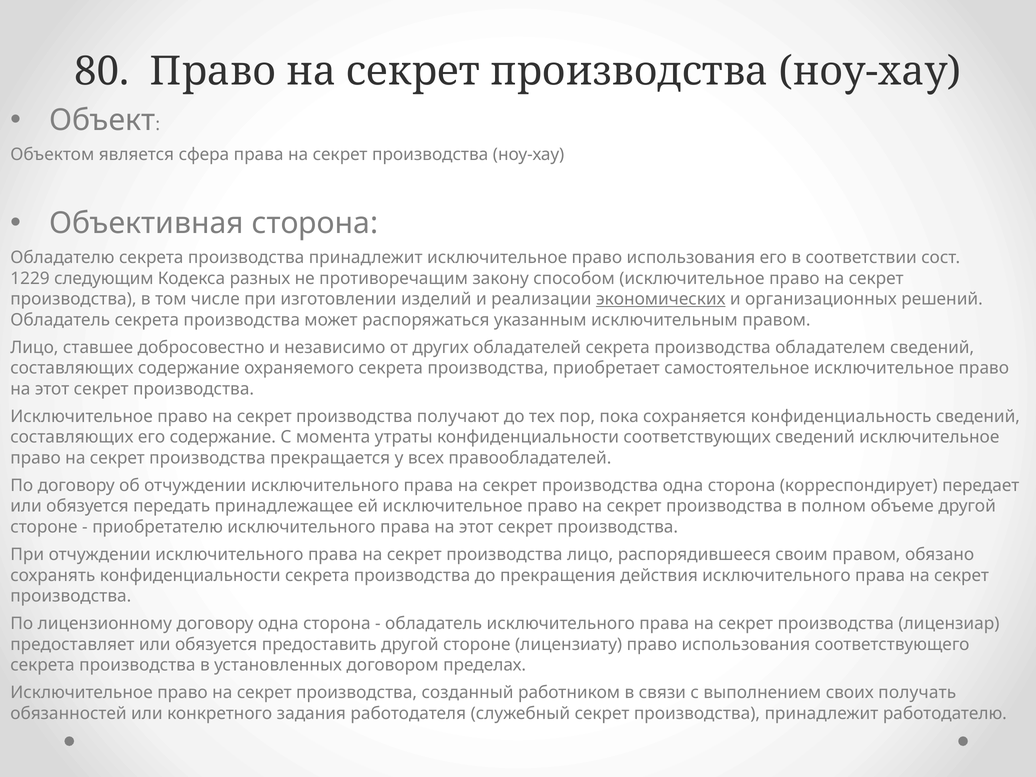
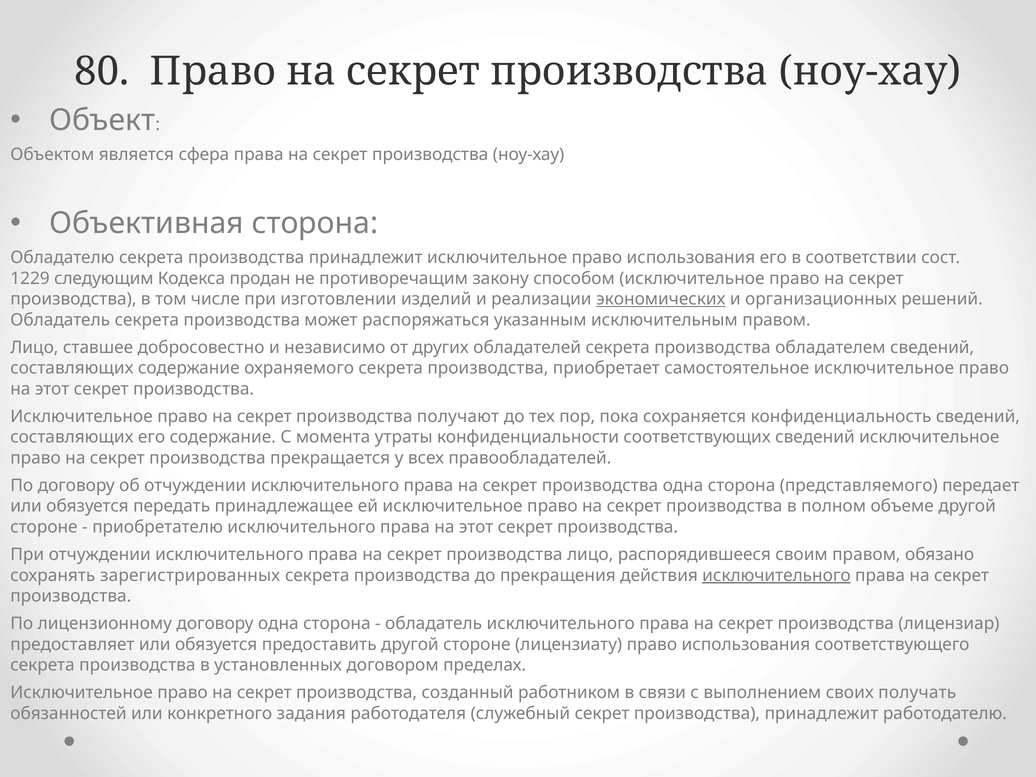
разных: разных -> продан
корреспондирует: корреспондирует -> представляемого
сохранять конфиденциальности: конфиденциальности -> зарегистрированных
исключительного at (776, 575) underline: none -> present
